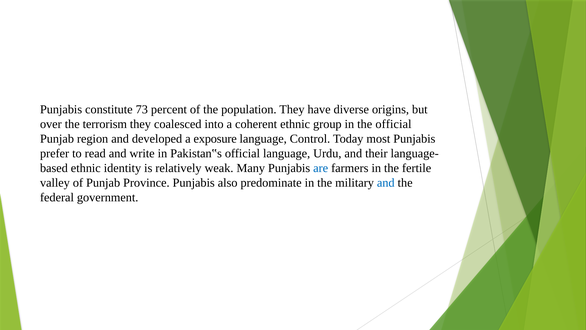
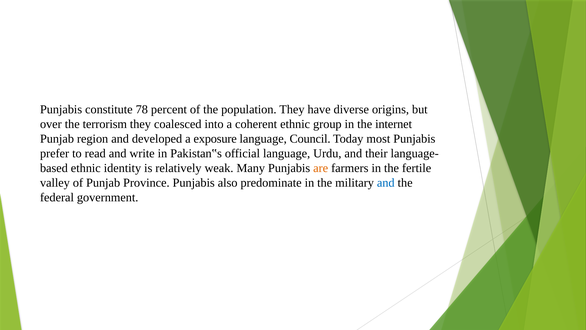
73: 73 -> 78
the official: official -> internet
Control: Control -> Council
are colour: blue -> orange
